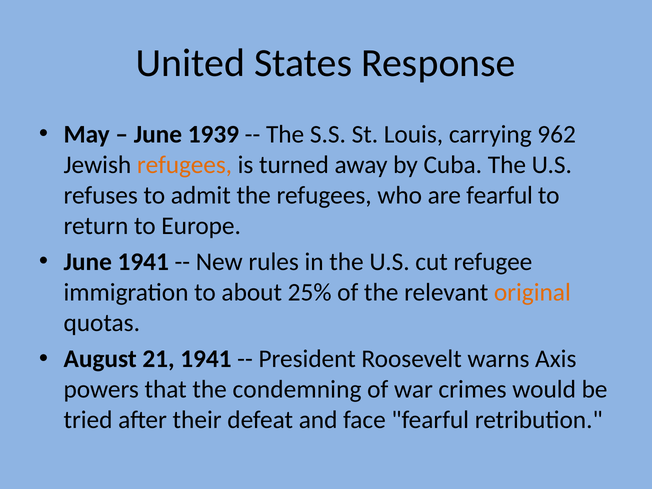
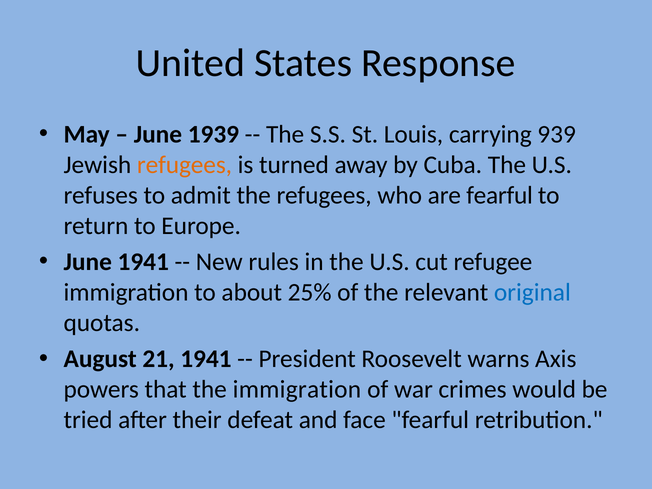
962: 962 -> 939
original colour: orange -> blue
the condemning: condemning -> immigration
